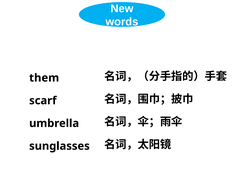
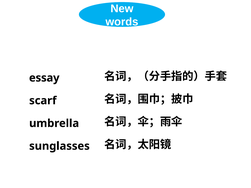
them: them -> essay
